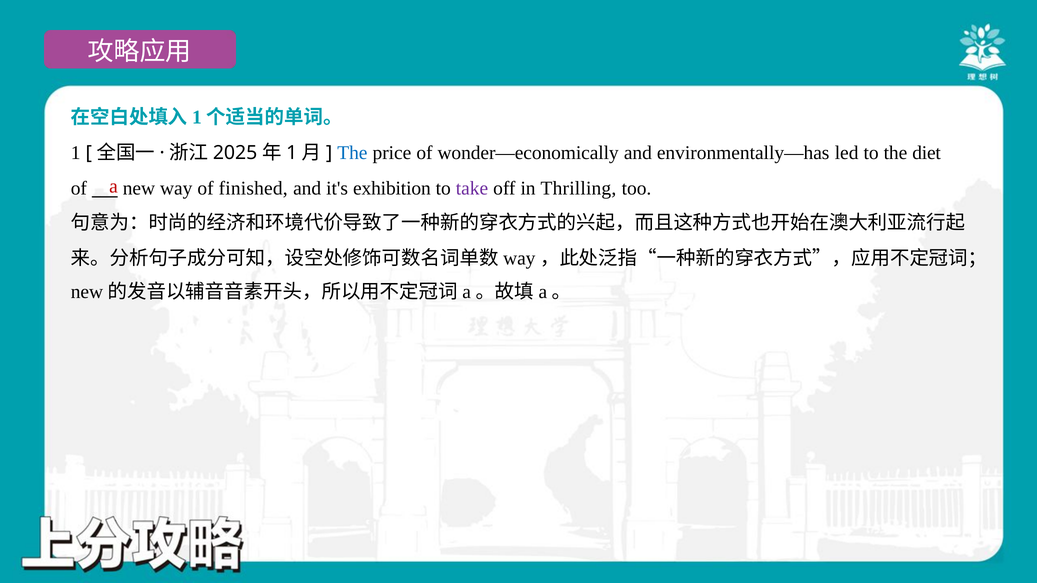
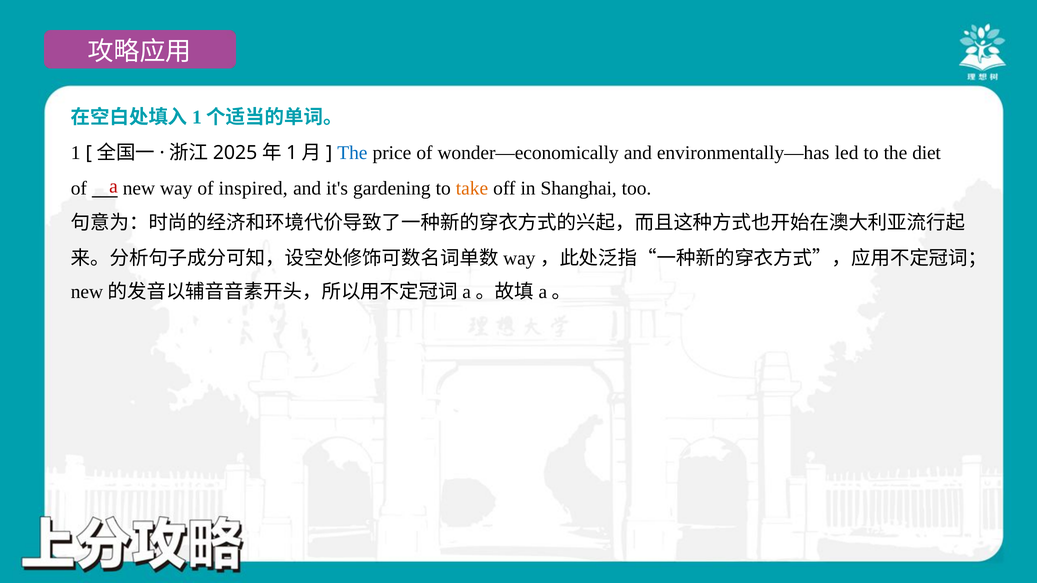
finished: finished -> inspired
exhibition: exhibition -> gardening
take colour: purple -> orange
Thrilling: Thrilling -> Shanghai
